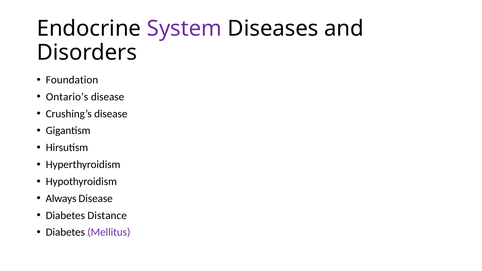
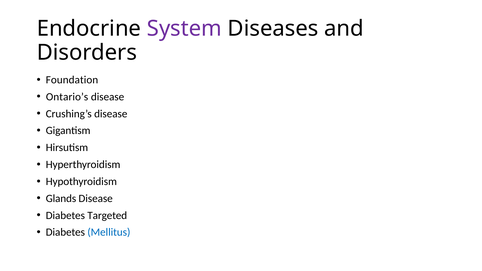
Always: Always -> Glands
Distance: Distance -> Targeted
Mellitus colour: purple -> blue
